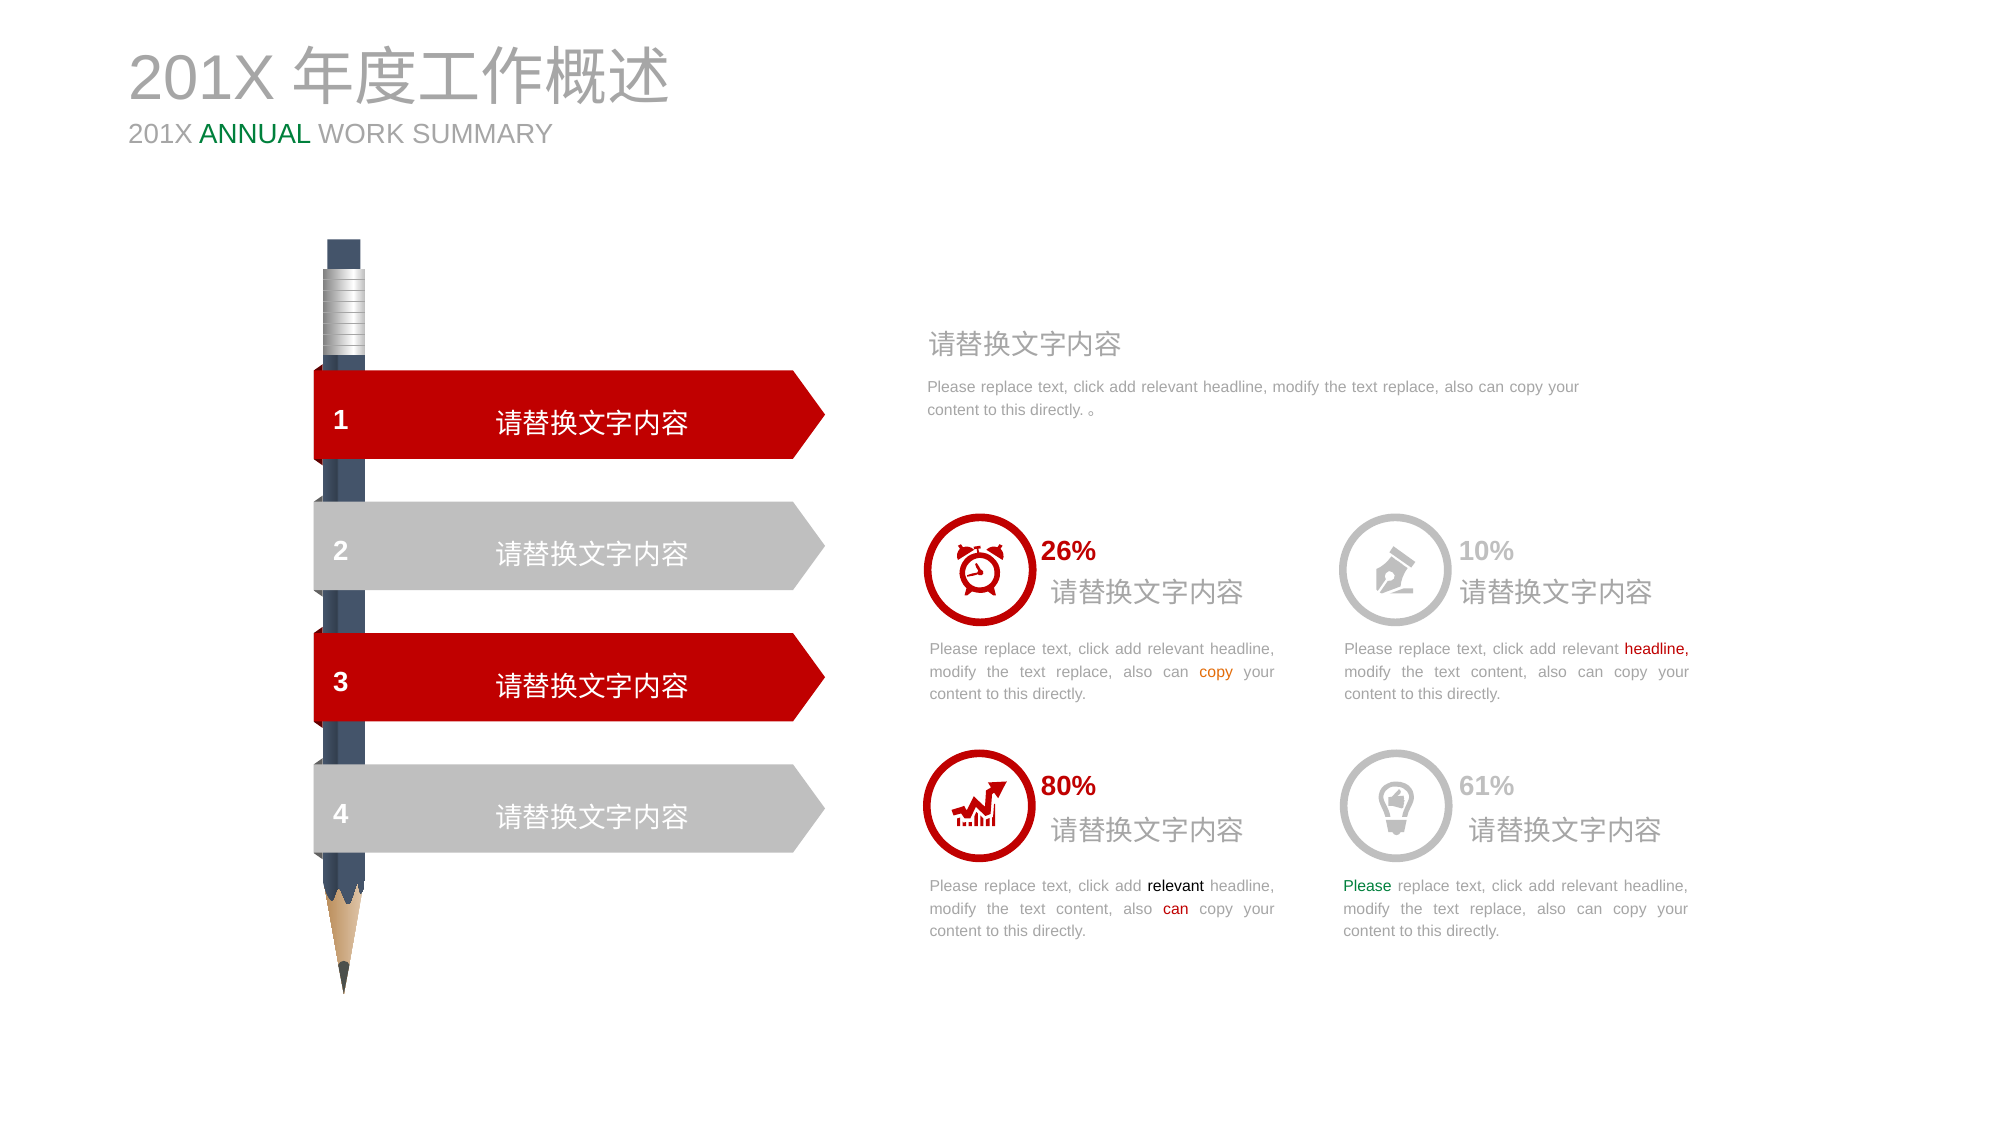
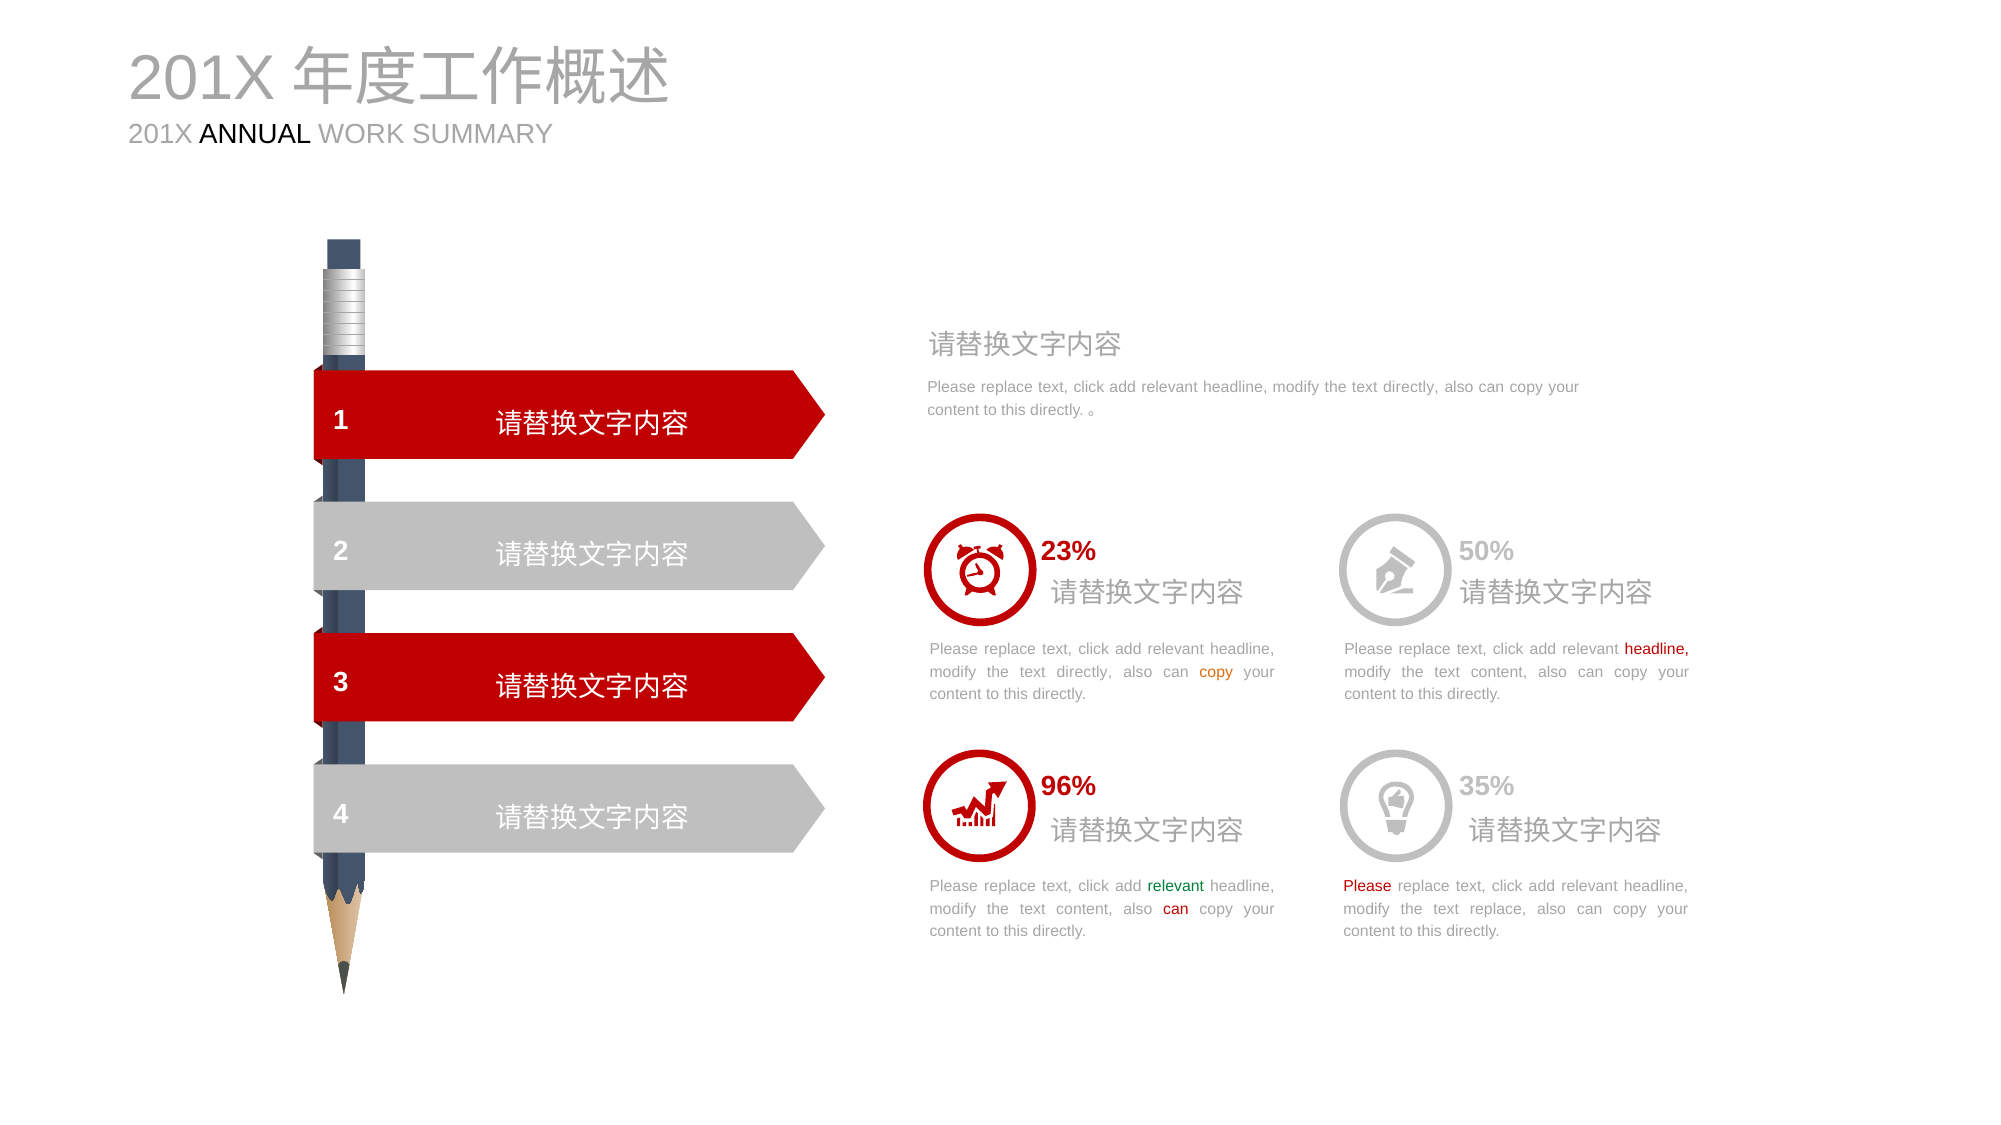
ANNUAL colour: green -> black
replace at (1411, 388): replace -> directly
26%: 26% -> 23%
10%: 10% -> 50%
replace at (1084, 672): replace -> directly
80%: 80% -> 96%
61%: 61% -> 35%
relevant at (1176, 887) colour: black -> green
Please at (1367, 887) colour: green -> red
